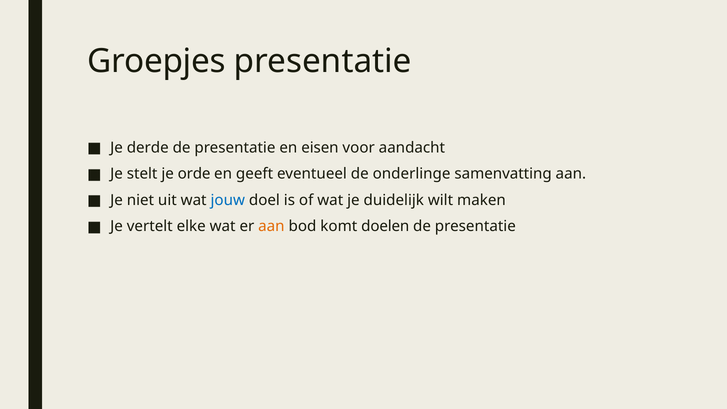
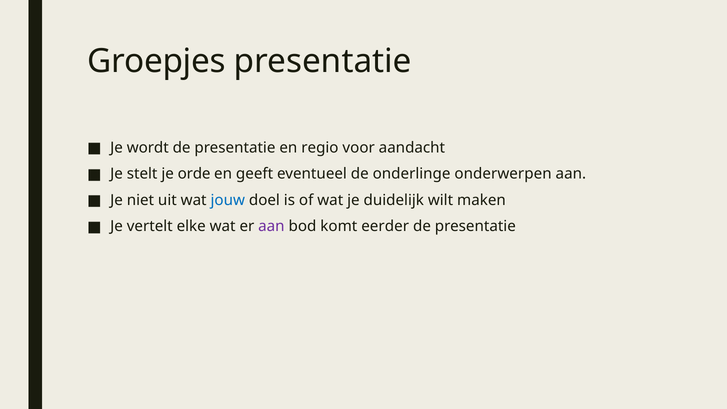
derde: derde -> wordt
eisen: eisen -> regio
samenvatting: samenvatting -> onderwerpen
aan at (271, 226) colour: orange -> purple
doelen: doelen -> eerder
